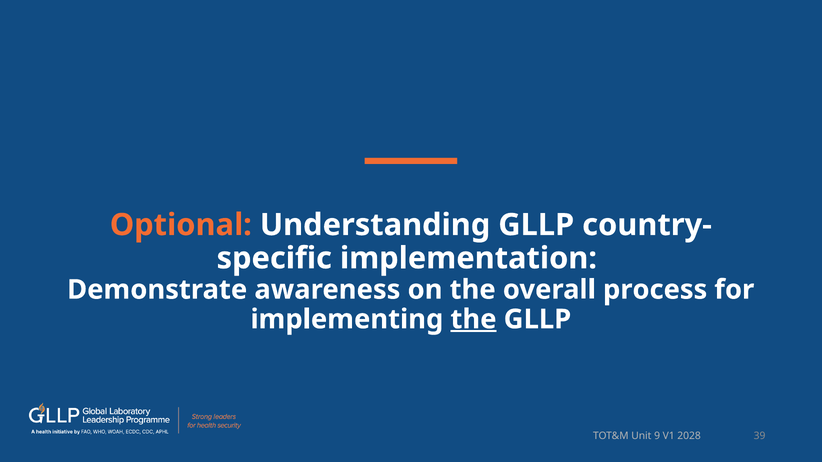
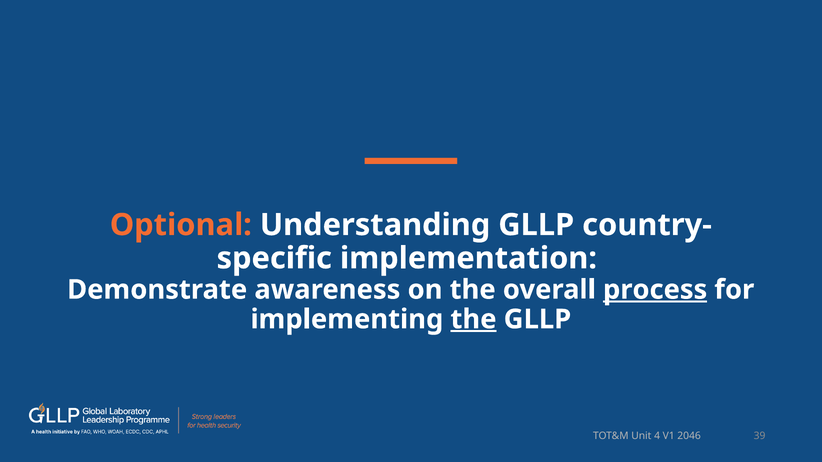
process underline: none -> present
9: 9 -> 4
2028: 2028 -> 2046
